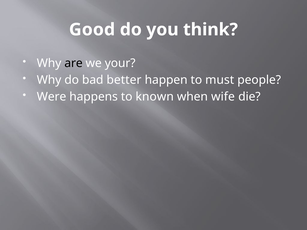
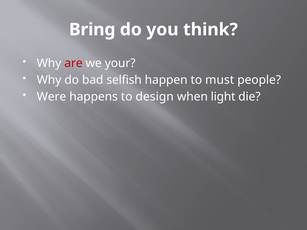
Good: Good -> Bring
are colour: black -> red
better: better -> selfish
known: known -> design
wife: wife -> light
